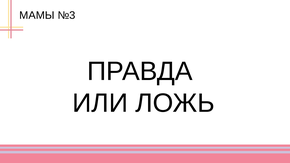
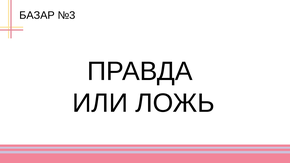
МАМЫ: МАМЫ -> БАЗАР
